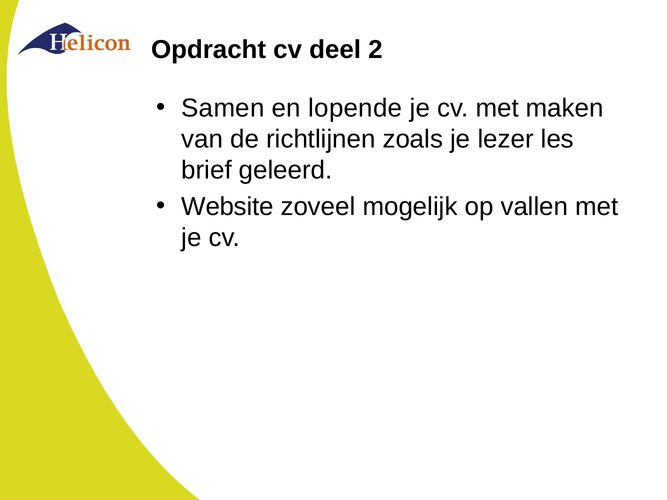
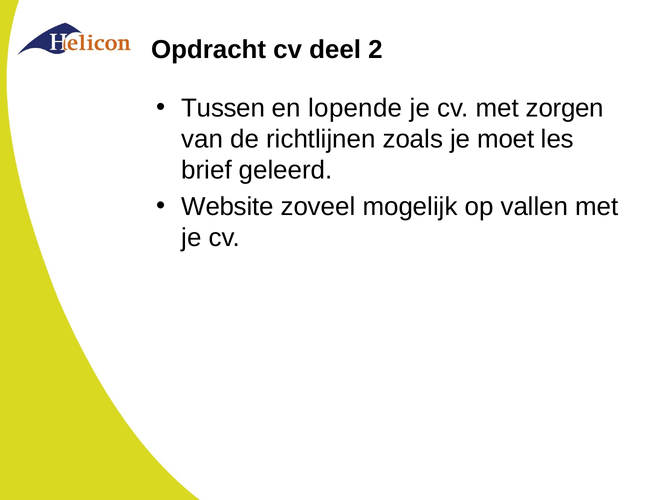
Samen: Samen -> Tussen
maken: maken -> zorgen
lezer: lezer -> moet
